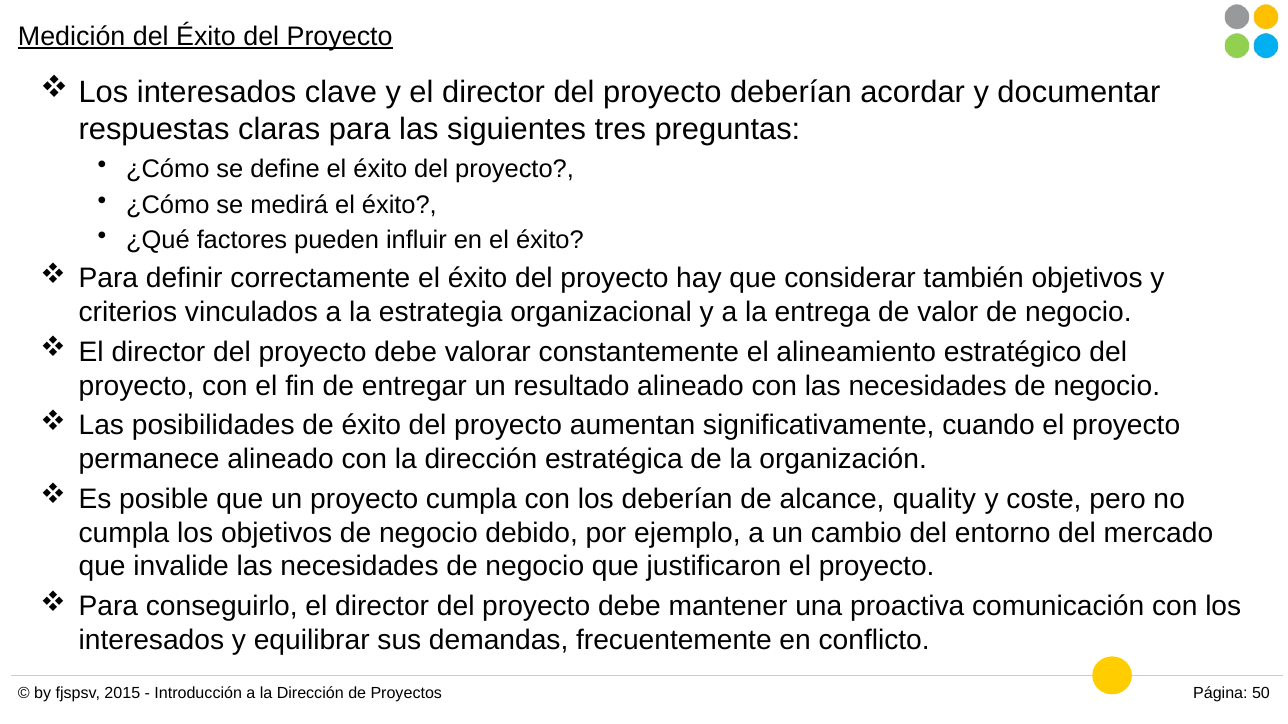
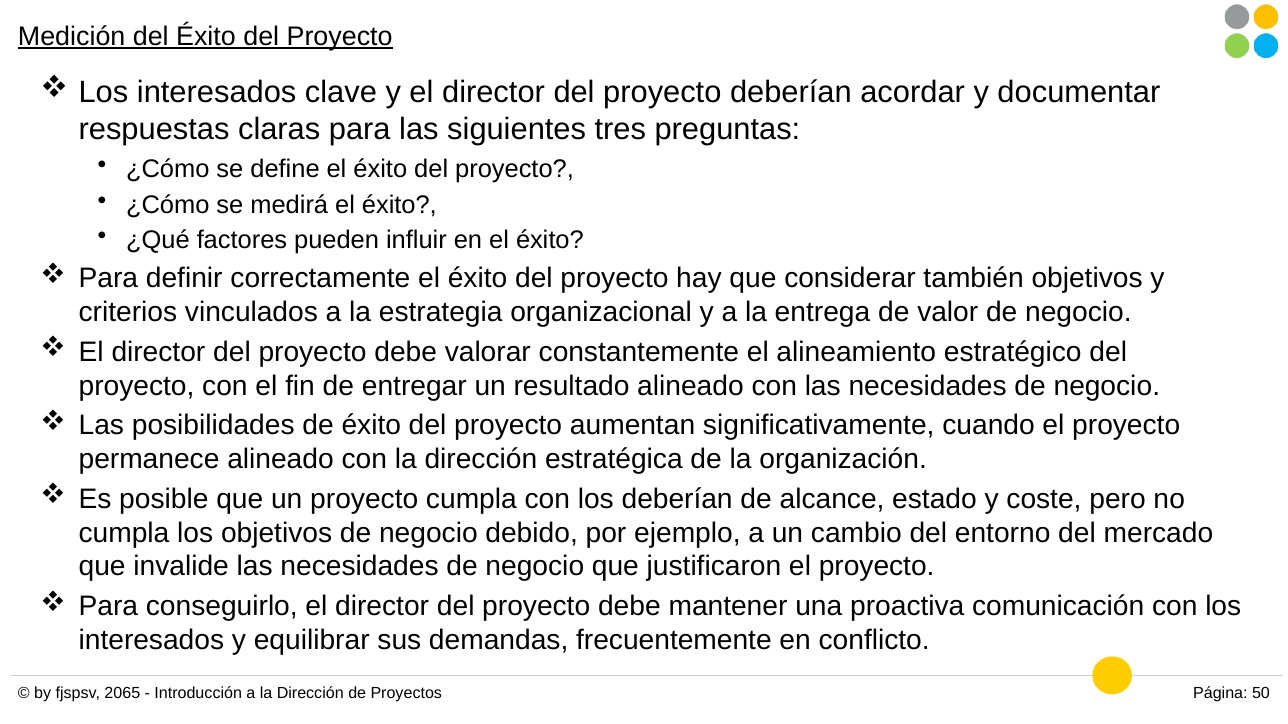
quality: quality -> estado
2015: 2015 -> 2065
